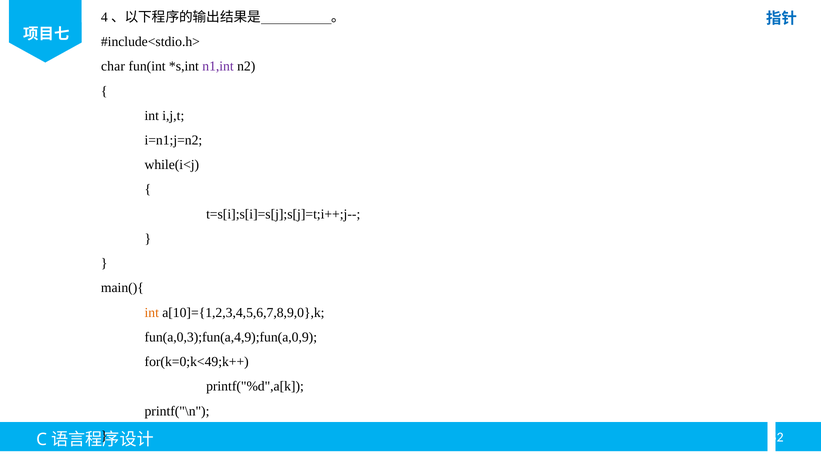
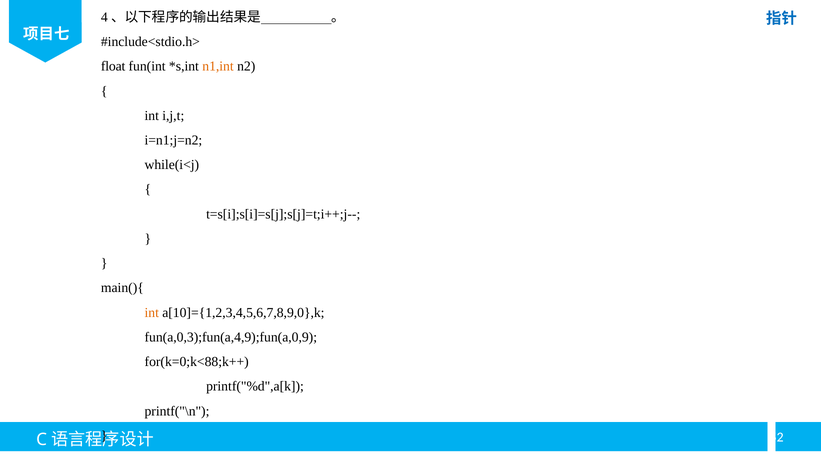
char: char -> float
n1,int colour: purple -> orange
for(k=0;k<49;k++: for(k=0;k<49;k++ -> for(k=0;k<88;k++
